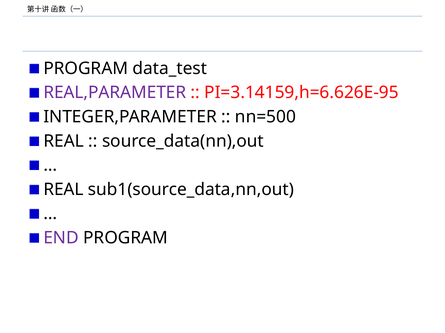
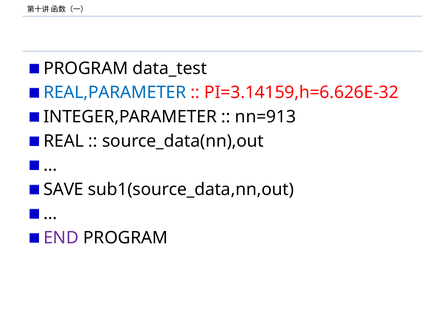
REAL,PARAMETER colour: purple -> blue
PI=3.14159,h=6.626E-95: PI=3.14159,h=6.626E-95 -> PI=3.14159,h=6.626E-32
nn=500: nn=500 -> nn=913
REAL at (63, 190): REAL -> SAVE
